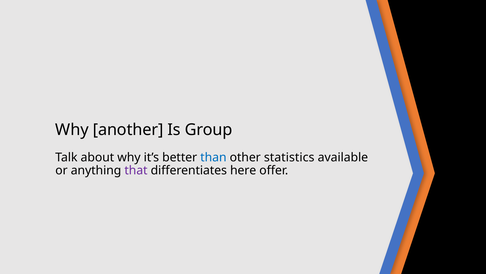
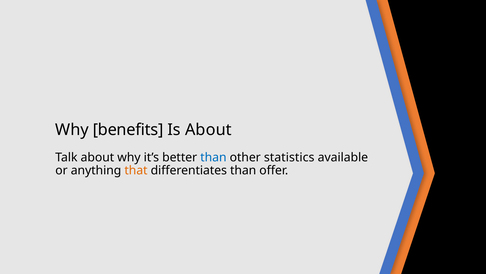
another: another -> benefits
Is Group: Group -> About
that colour: purple -> orange
differentiates here: here -> than
